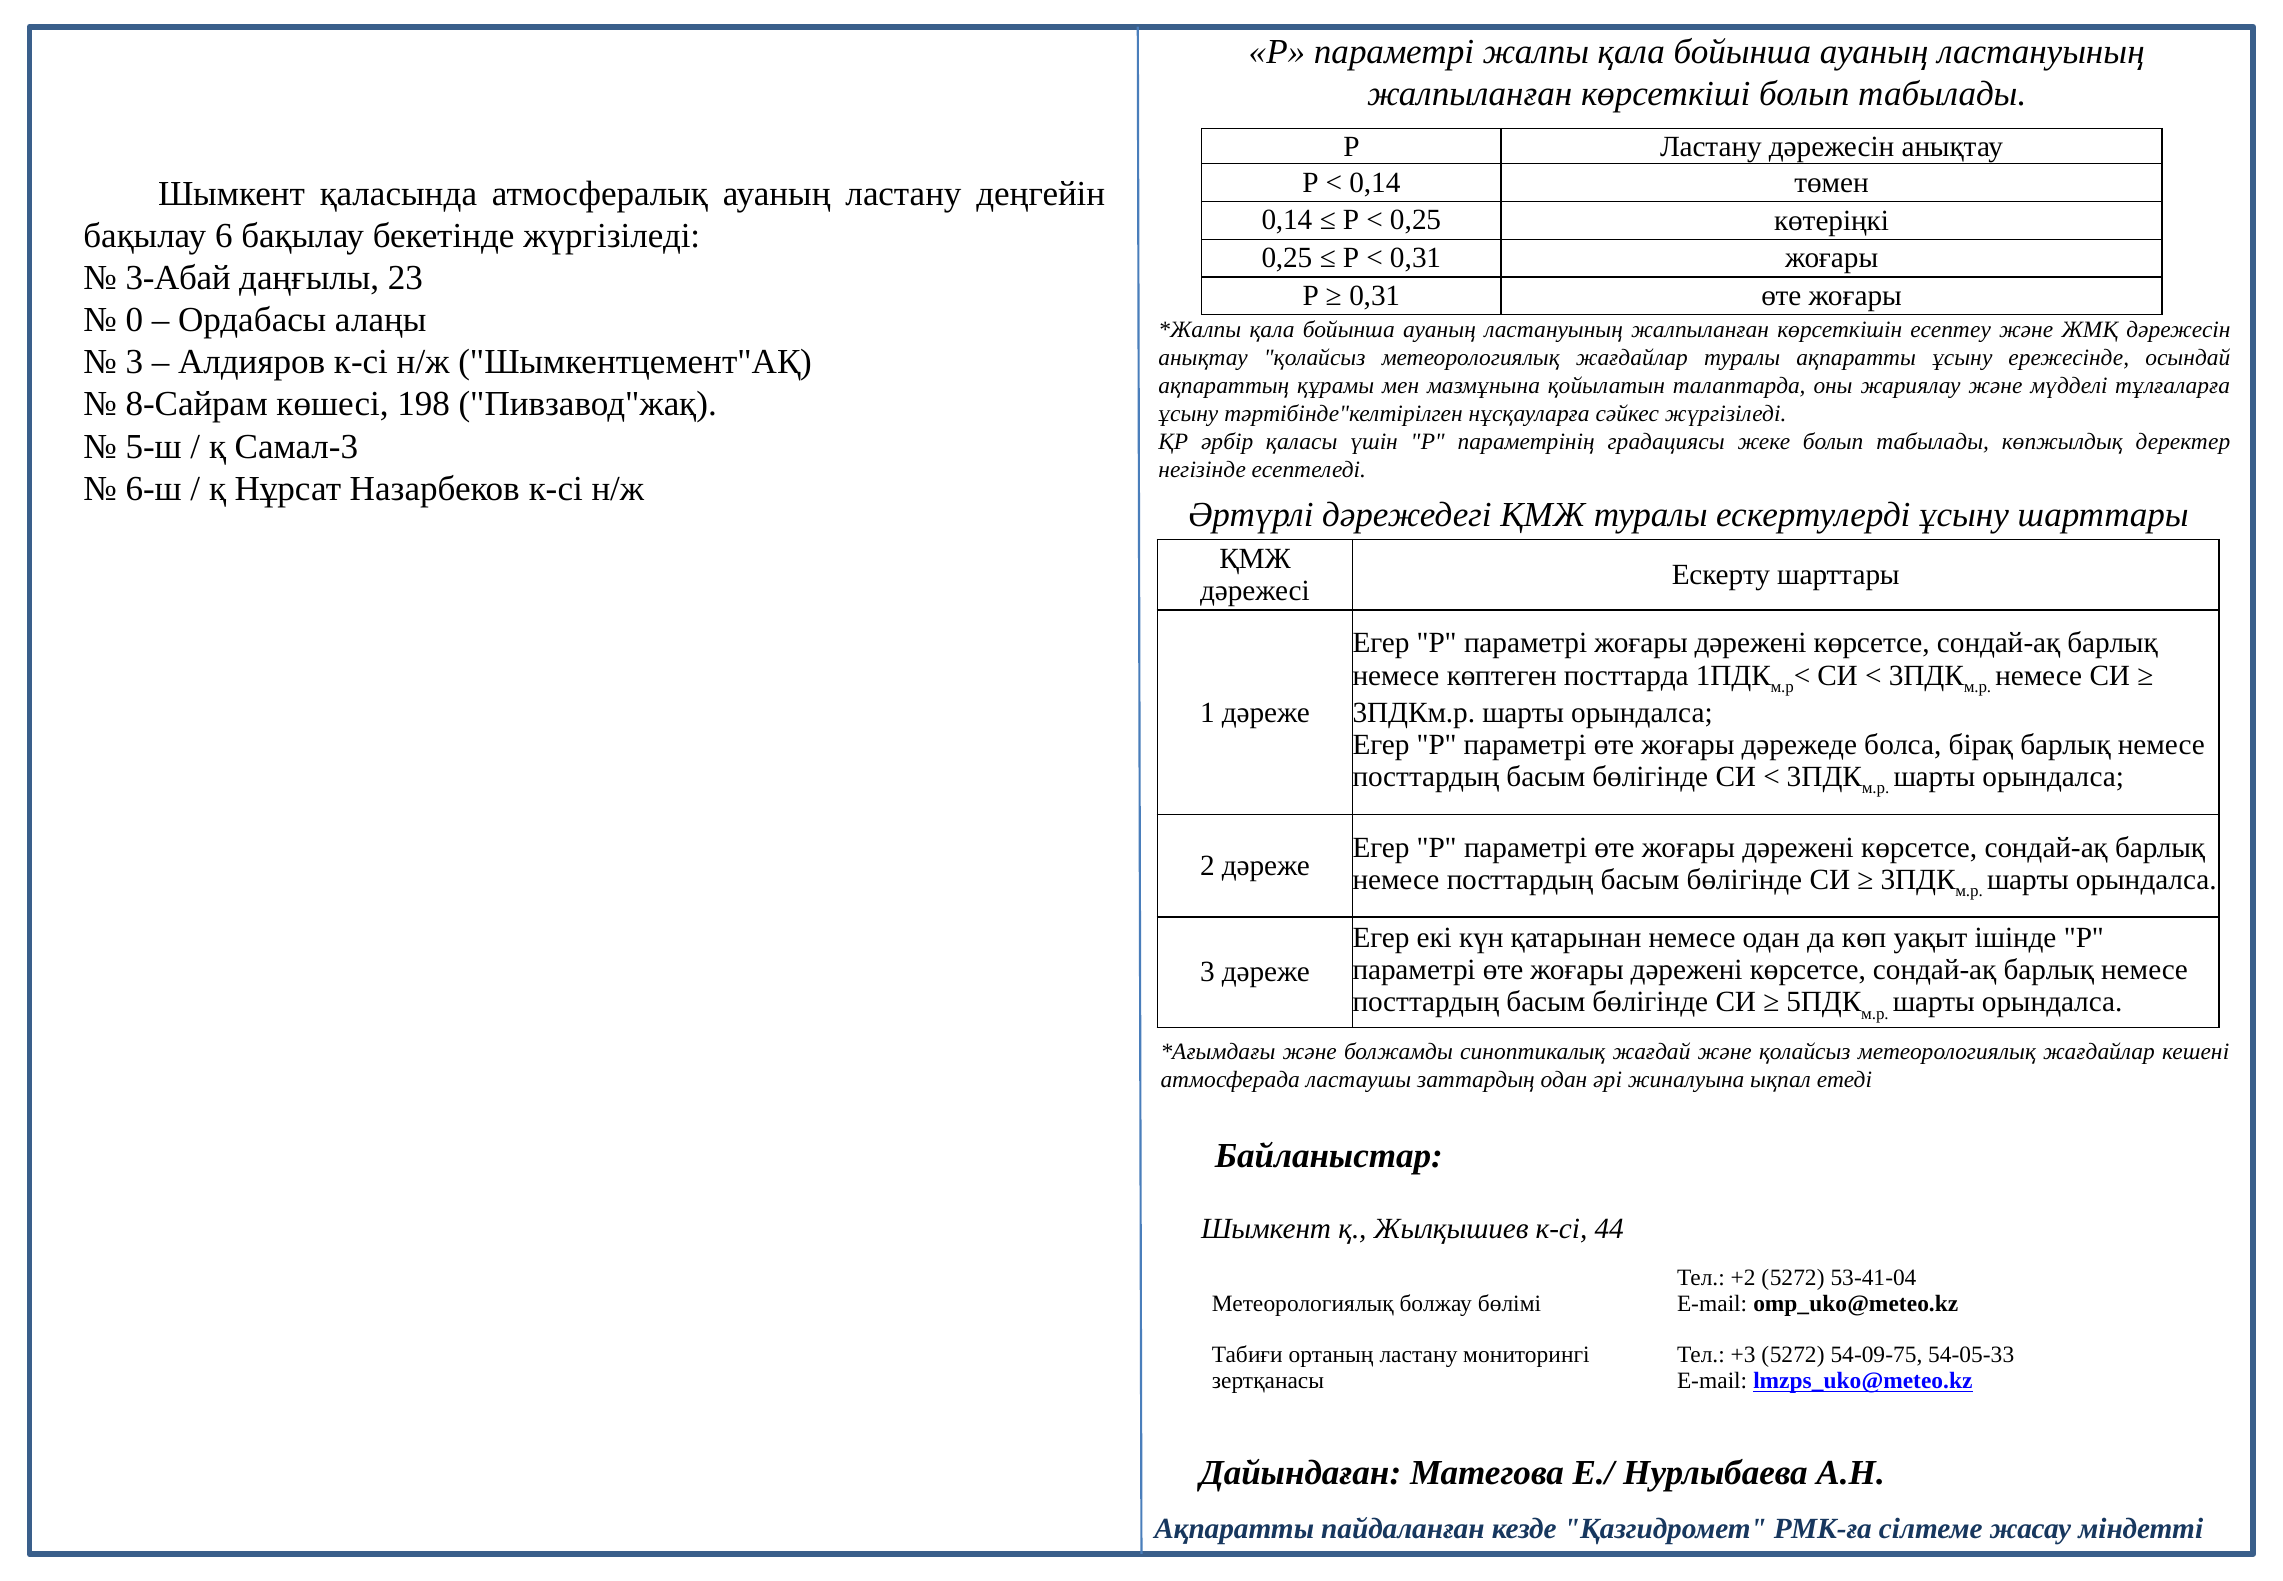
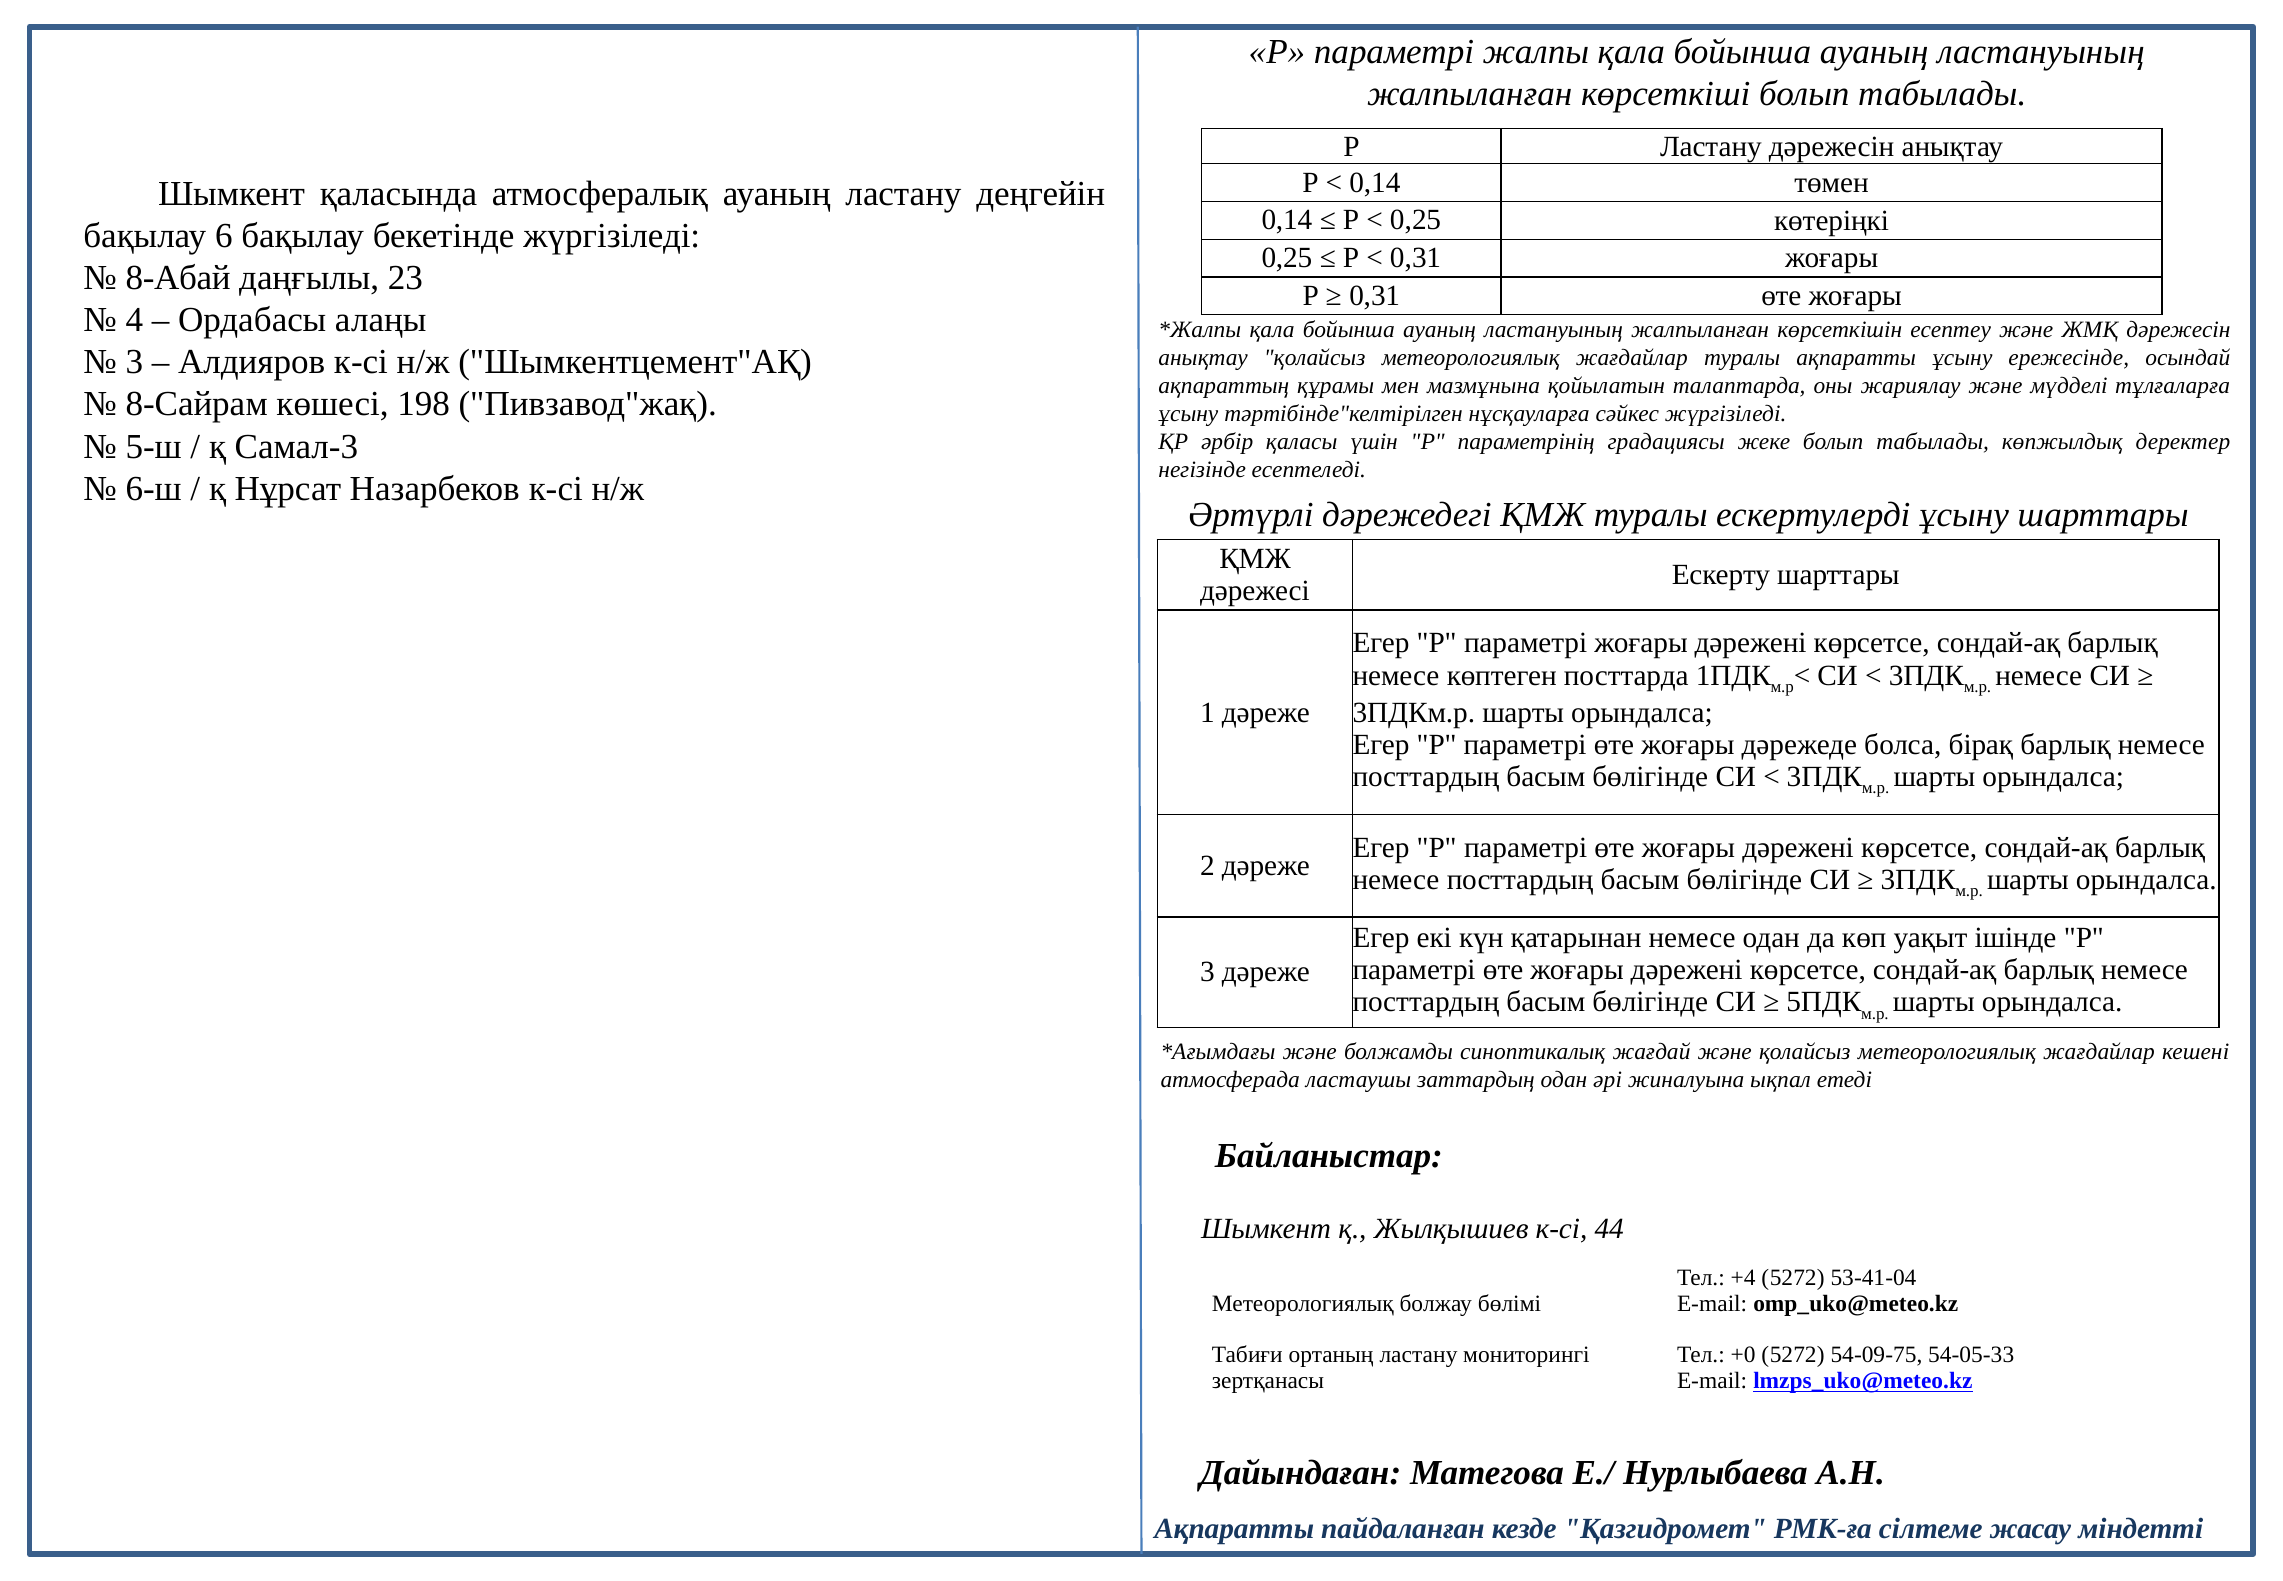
3-Абай: 3-Абай -> 8-Абай
0: 0 -> 4
+2: +2 -> +4
+3: +3 -> +0
